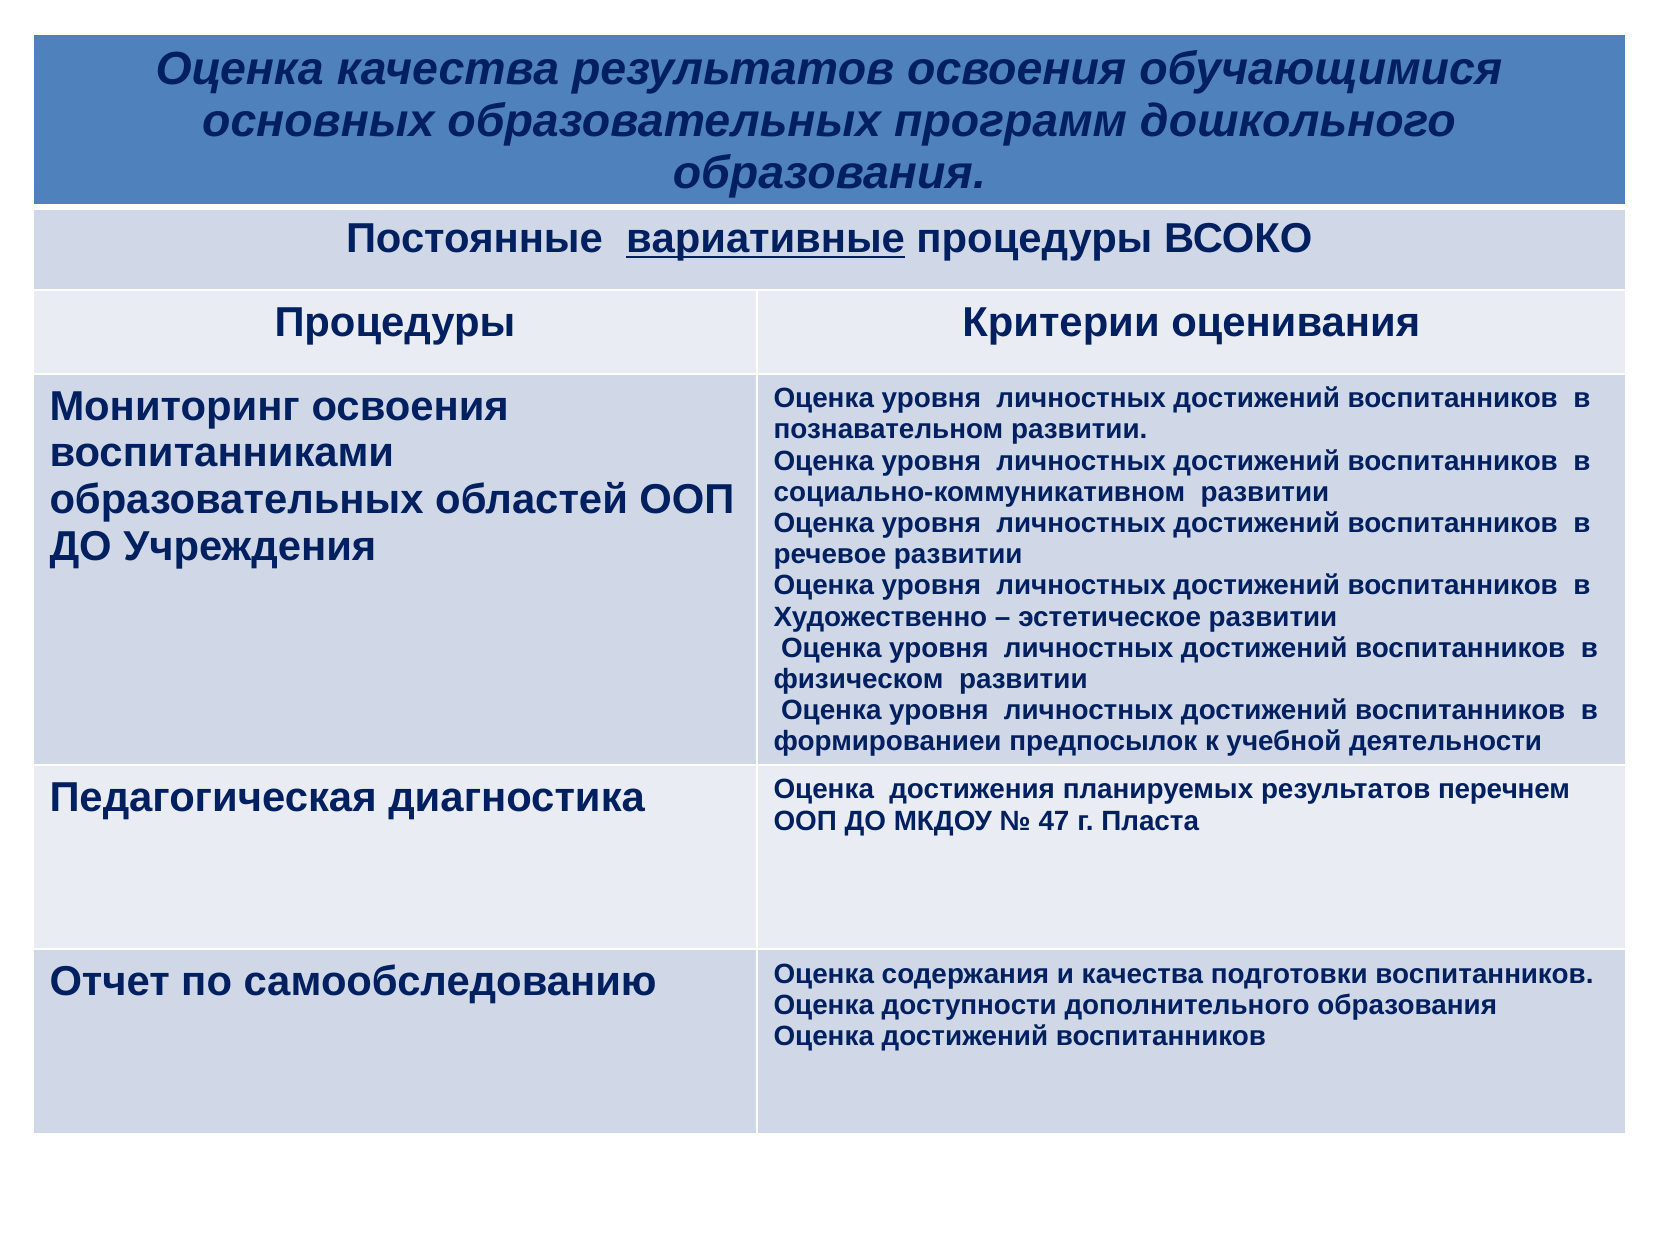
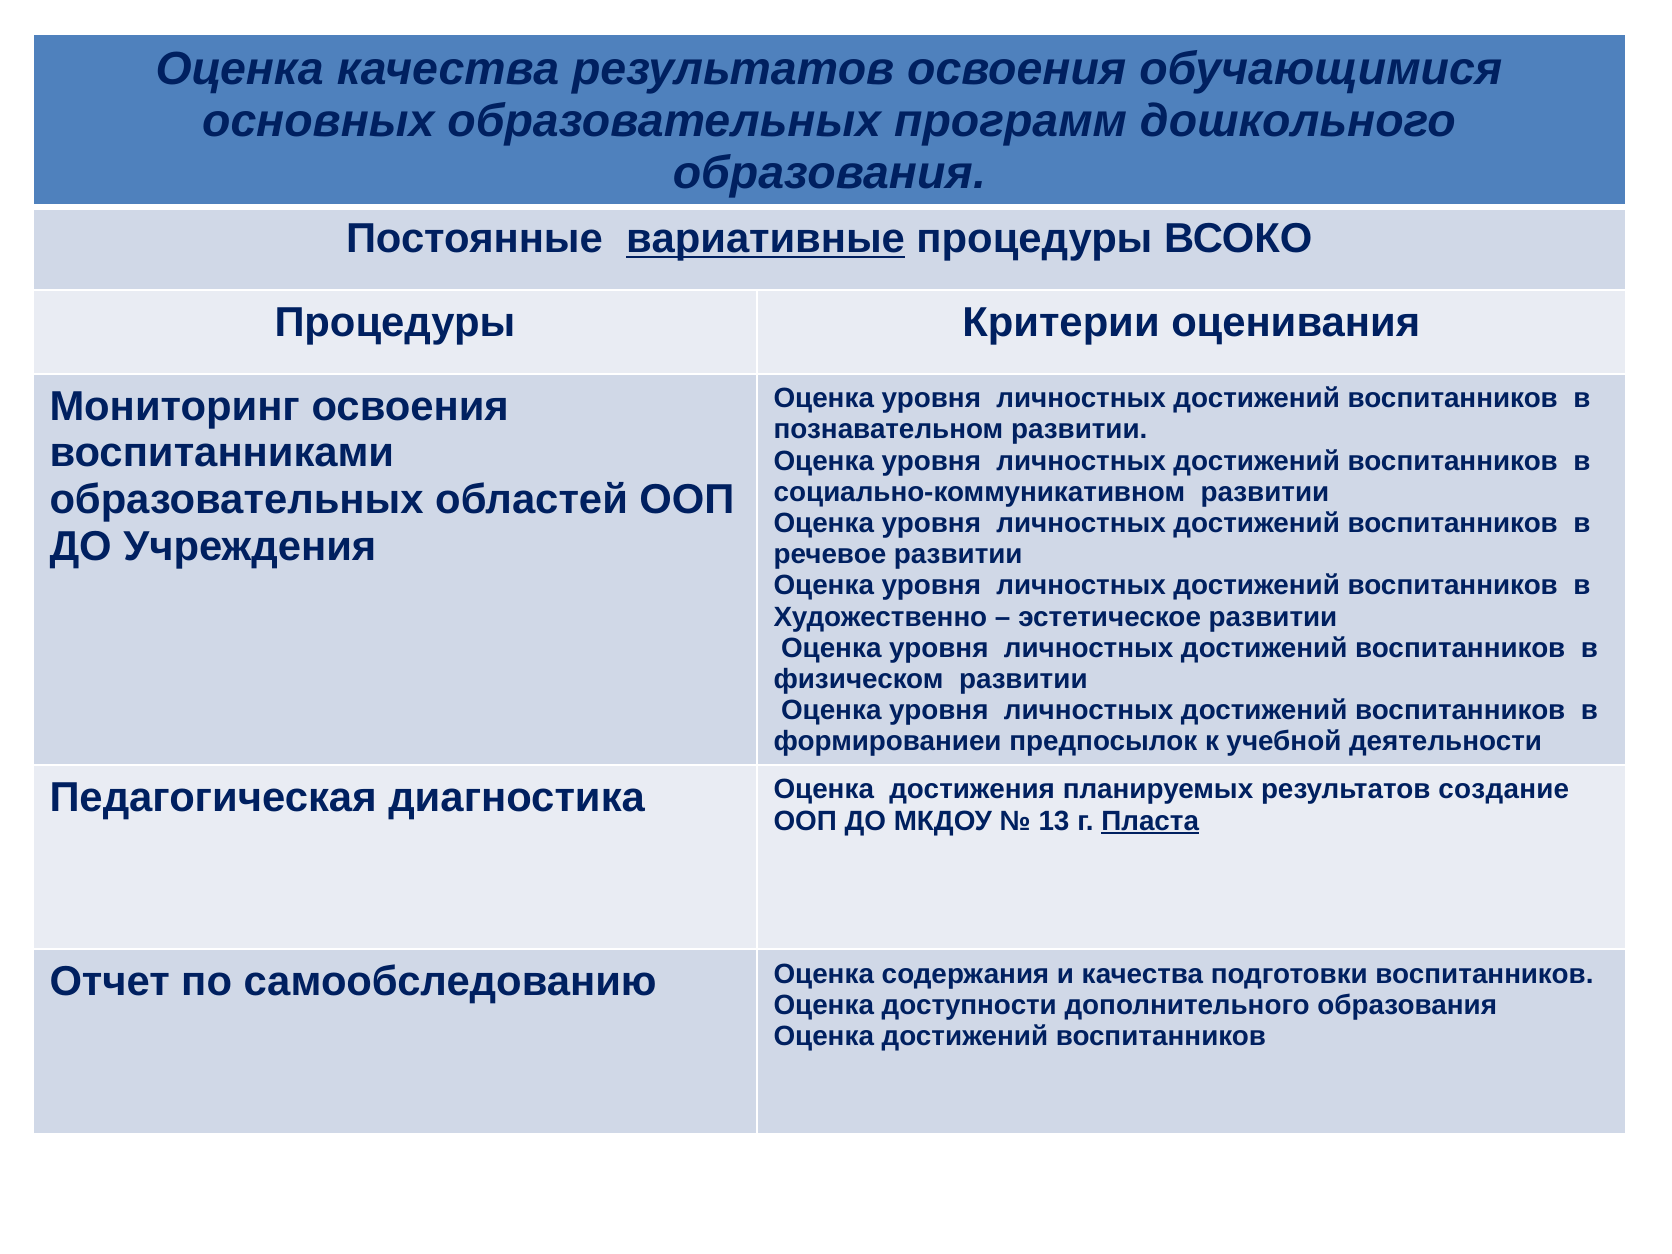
перечнем: перечнем -> создание
47: 47 -> 13
Пласта underline: none -> present
